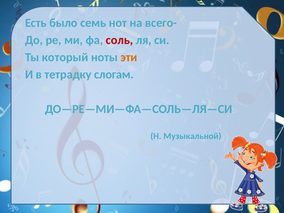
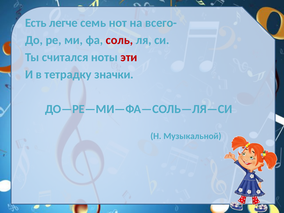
было: было -> легче
который: который -> считался
эти colour: orange -> red
слогам: слогам -> значки
